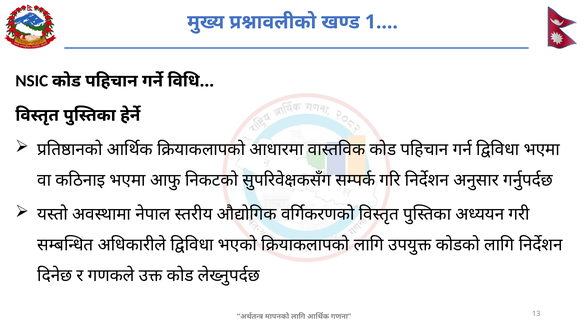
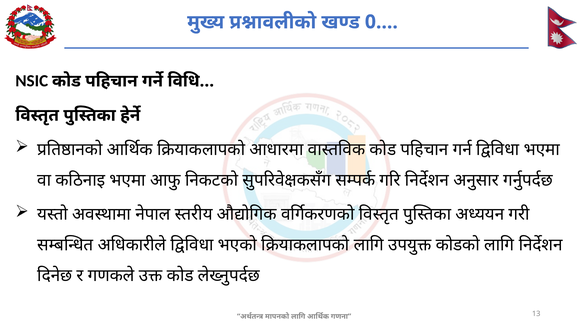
1: 1 -> 0
